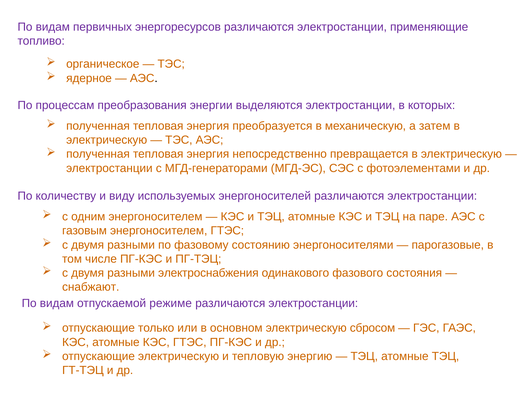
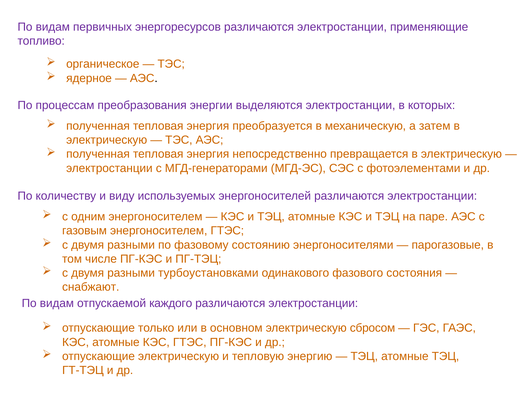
электроснабжения: электроснабжения -> турбоустановками
режиме: режиме -> каждого
